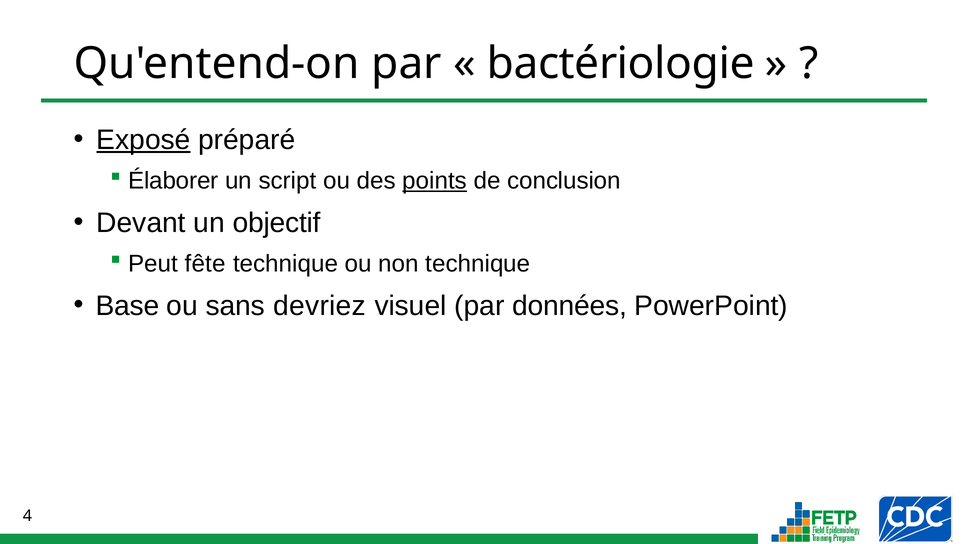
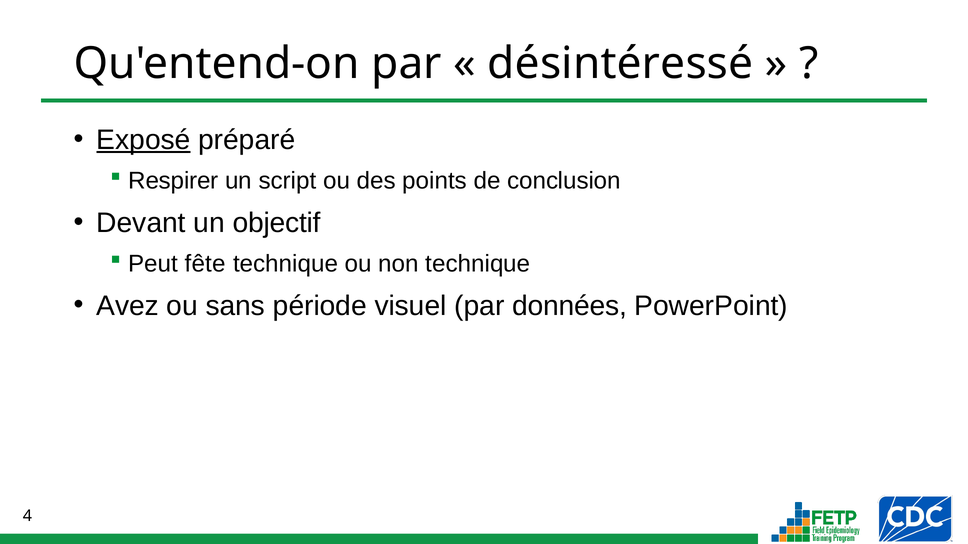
bactériologie: bactériologie -> désintéressé
Élaborer: Élaborer -> Respirer
points underline: present -> none
Base: Base -> Avez
devriez: devriez -> période
